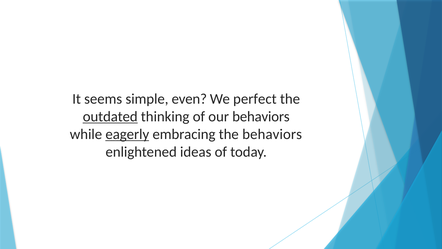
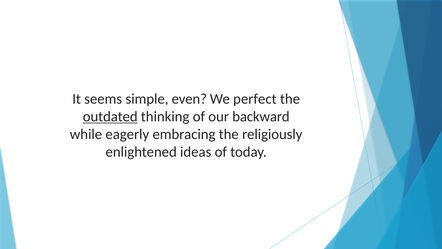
our behaviors: behaviors -> backward
eagerly underline: present -> none
the behaviors: behaviors -> religiously
